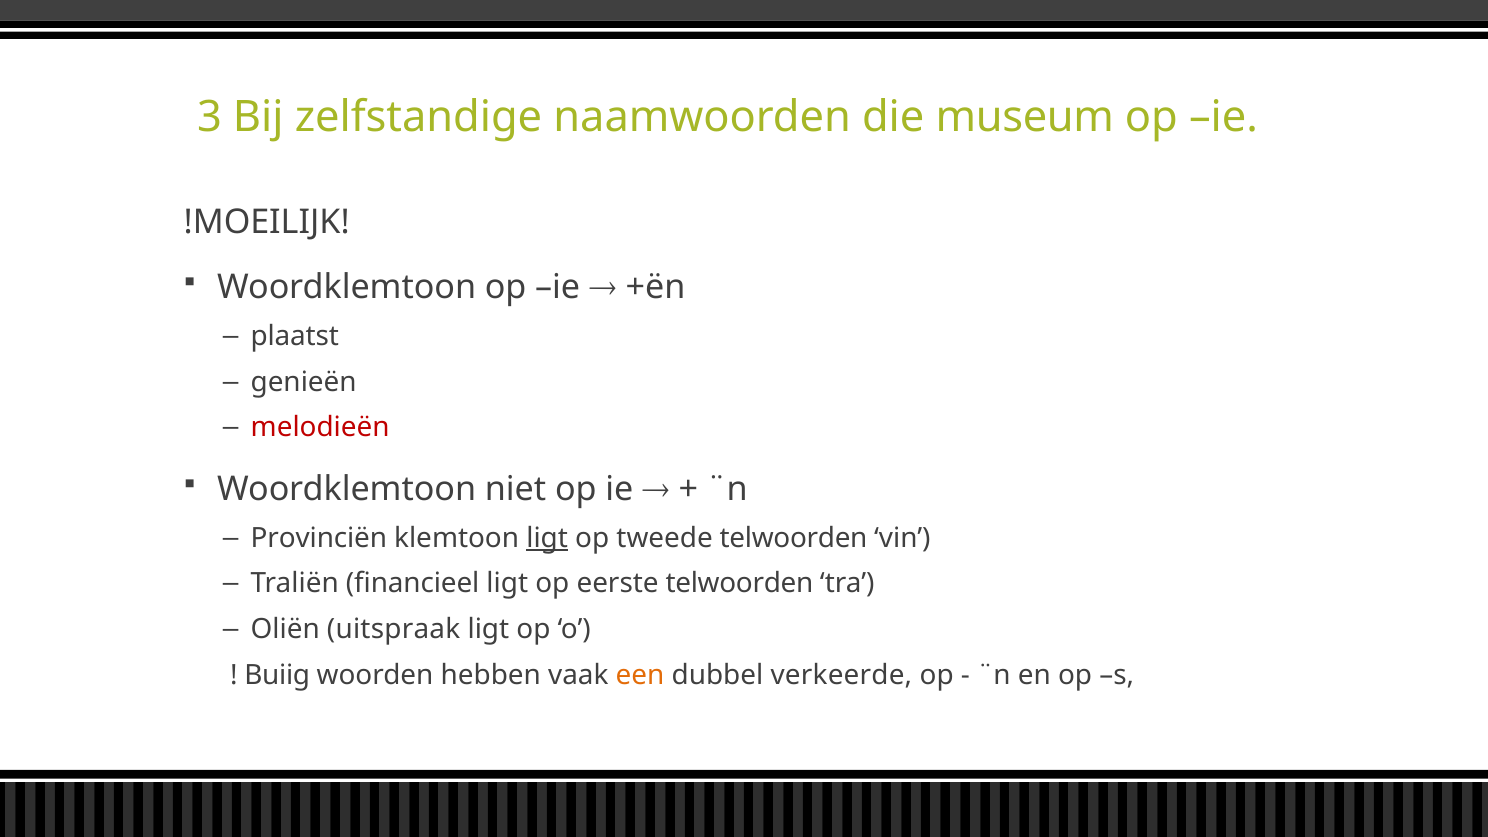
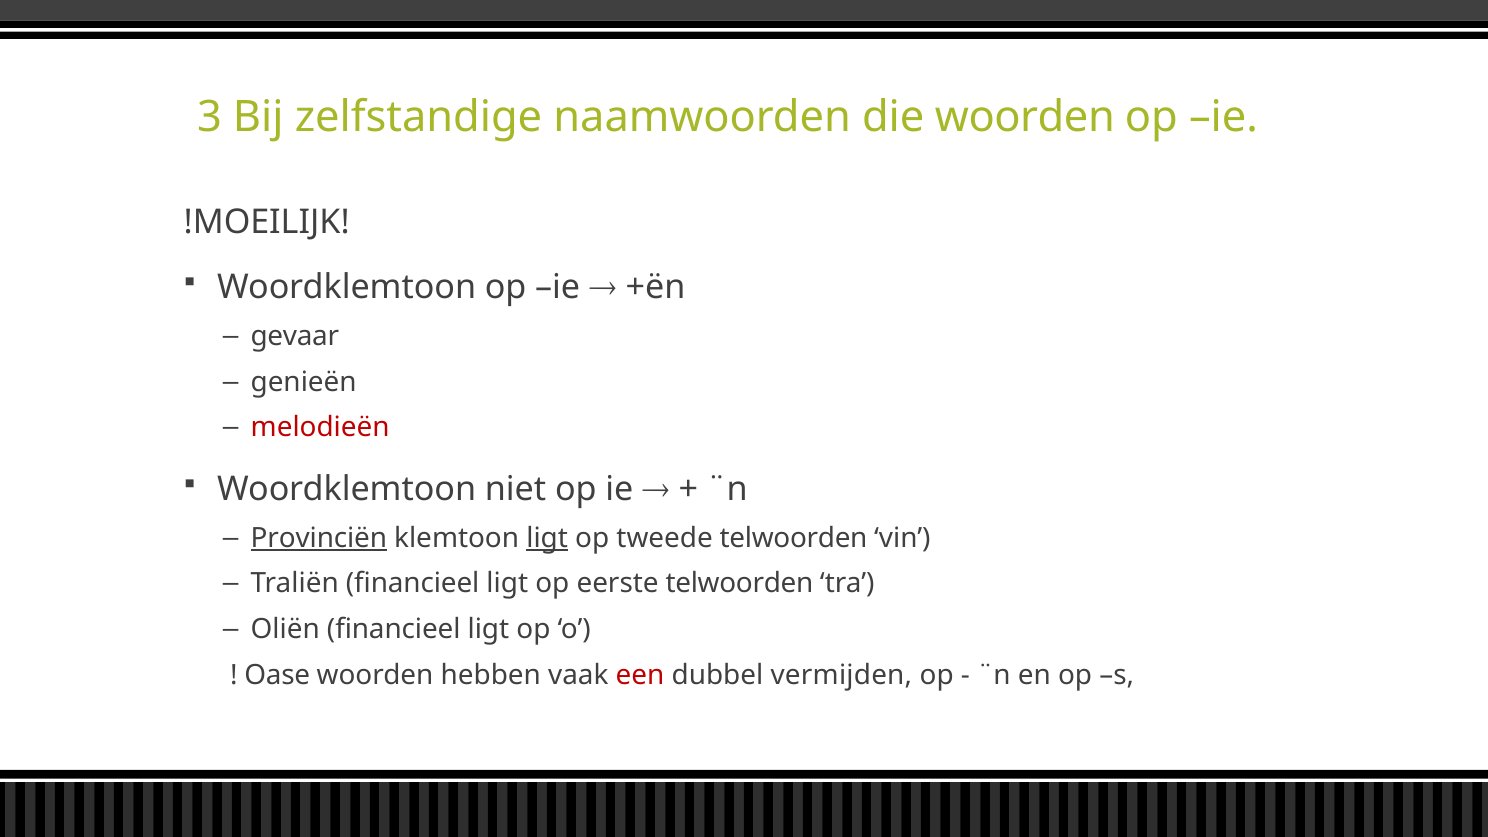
die museum: museum -> woorden
plaatst: plaatst -> gevaar
Provinciën underline: none -> present
Oliën uitspraak: uitspraak -> financieel
Buiig: Buiig -> Oase
een colour: orange -> red
verkeerde: verkeerde -> vermijden
